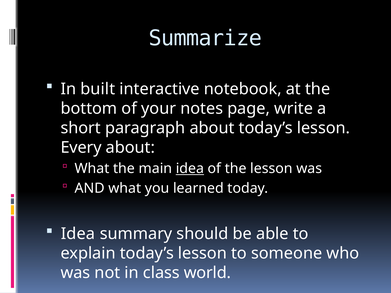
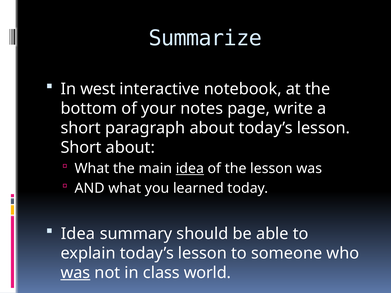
built: built -> west
Every at (81, 148): Every -> Short
was at (75, 273) underline: none -> present
